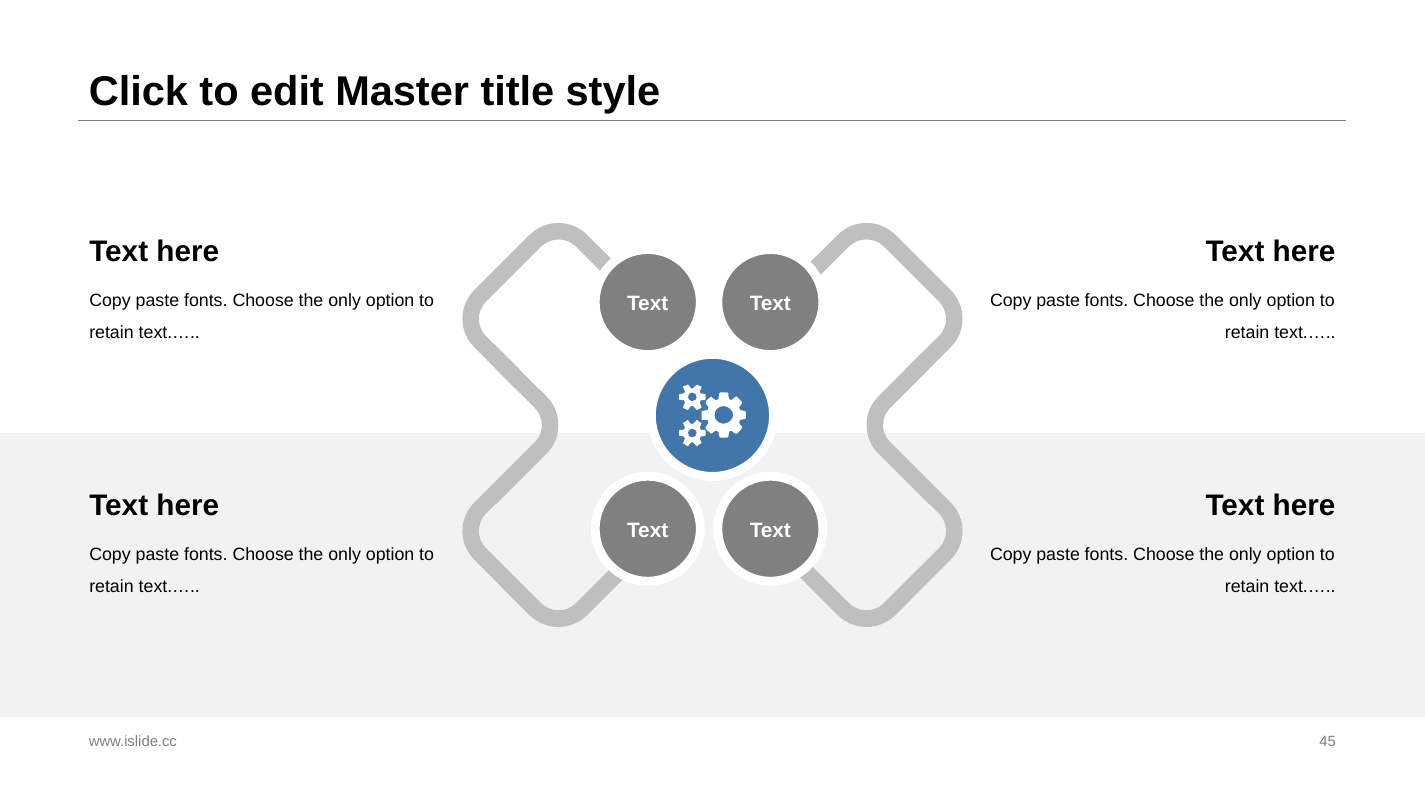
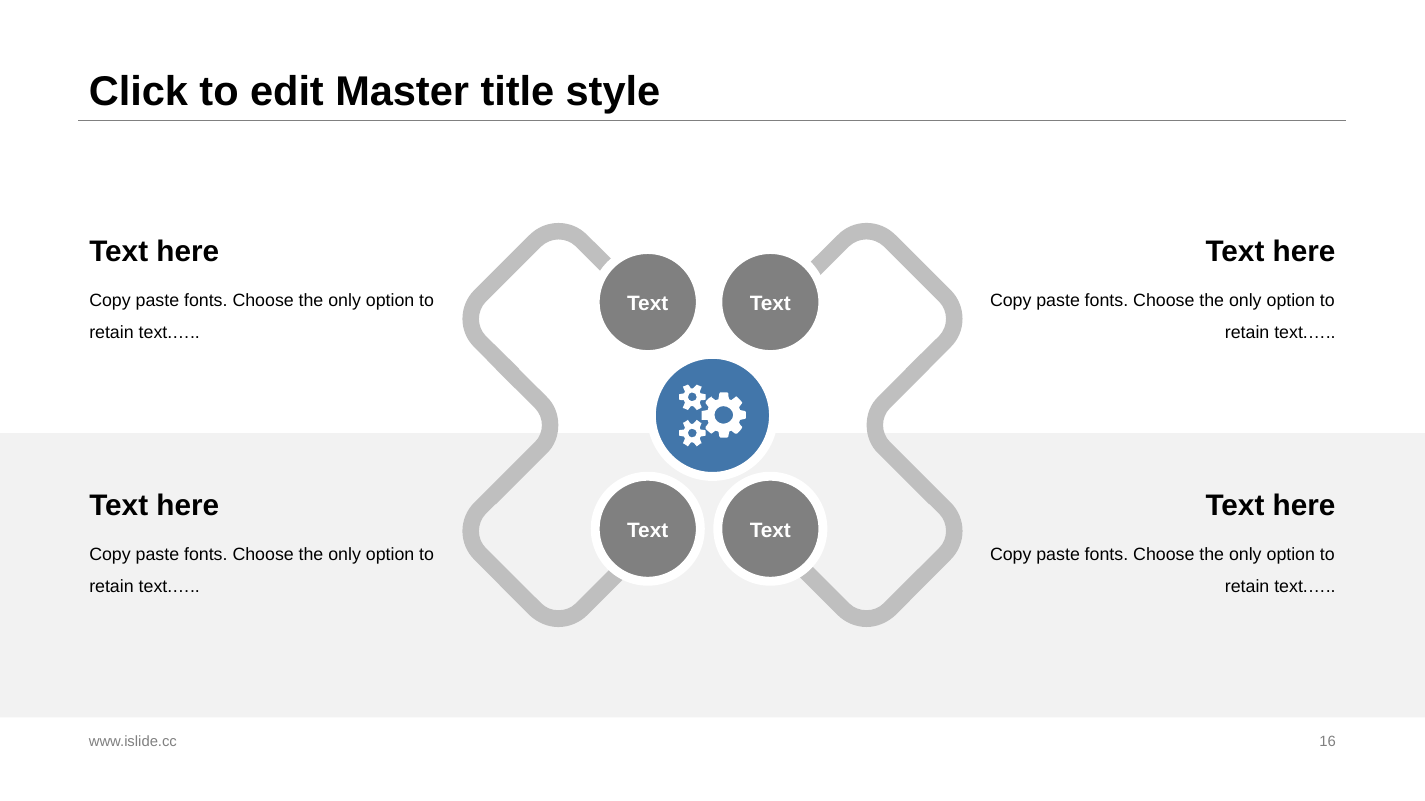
45: 45 -> 16
